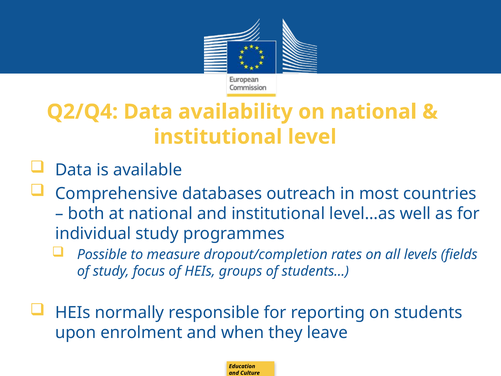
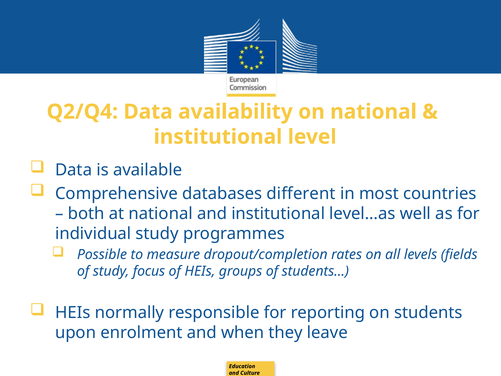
outreach: outreach -> different
